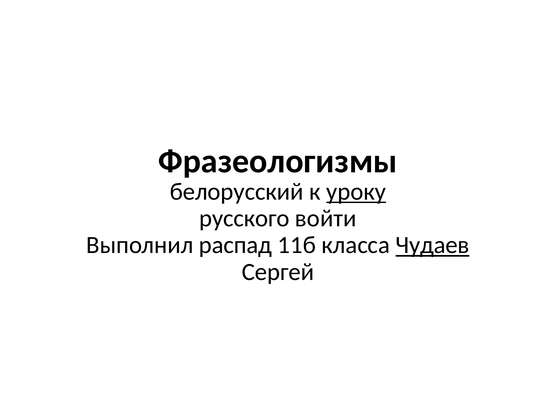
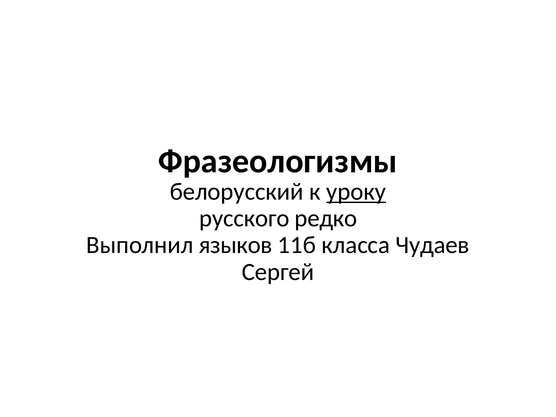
войти: войти -> редко
распад: распад -> языков
Чудаев underline: present -> none
